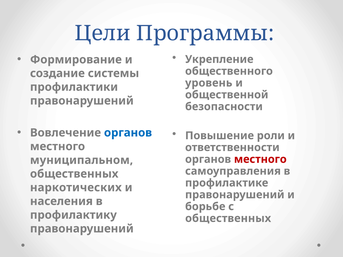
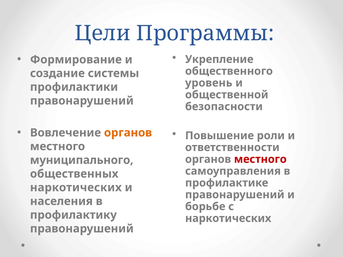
органов at (128, 133) colour: blue -> orange
муниципальном: муниципальном -> муниципального
общественных at (228, 219): общественных -> наркотических
